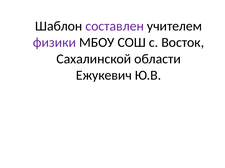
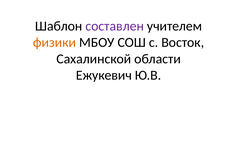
физики colour: purple -> orange
